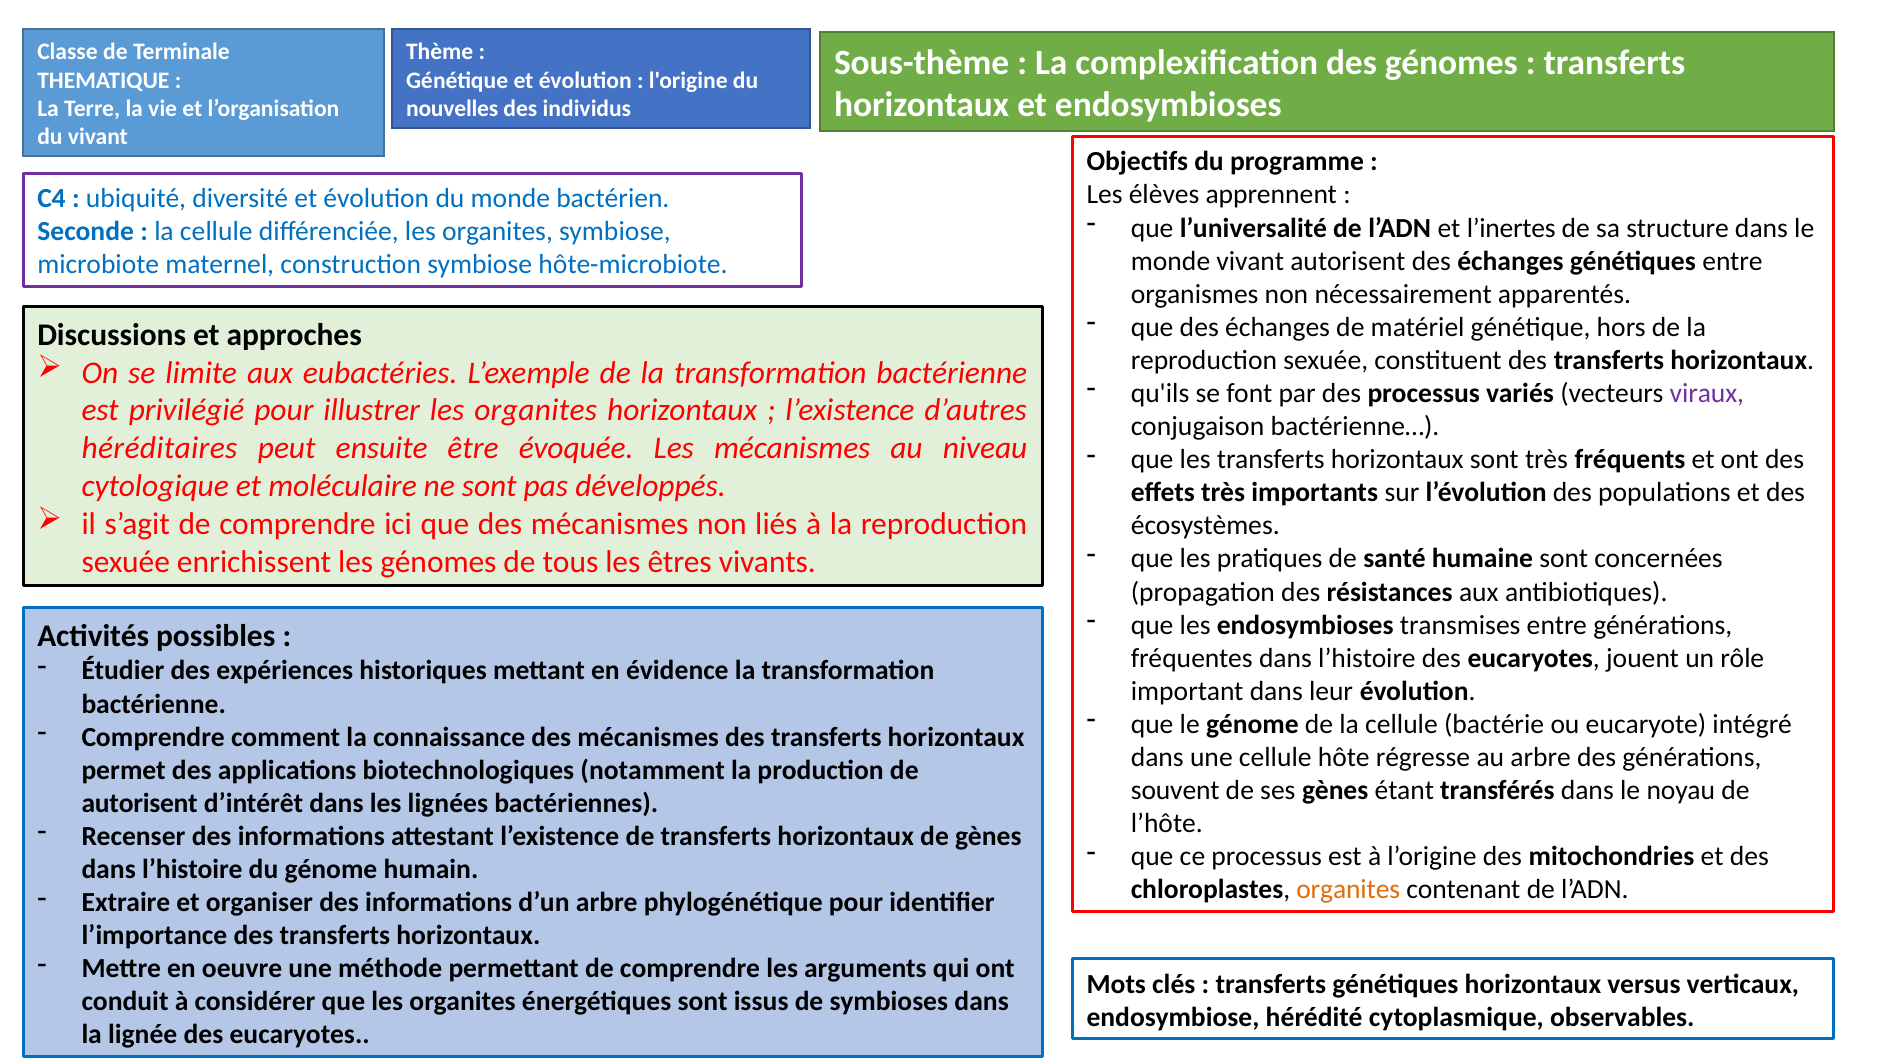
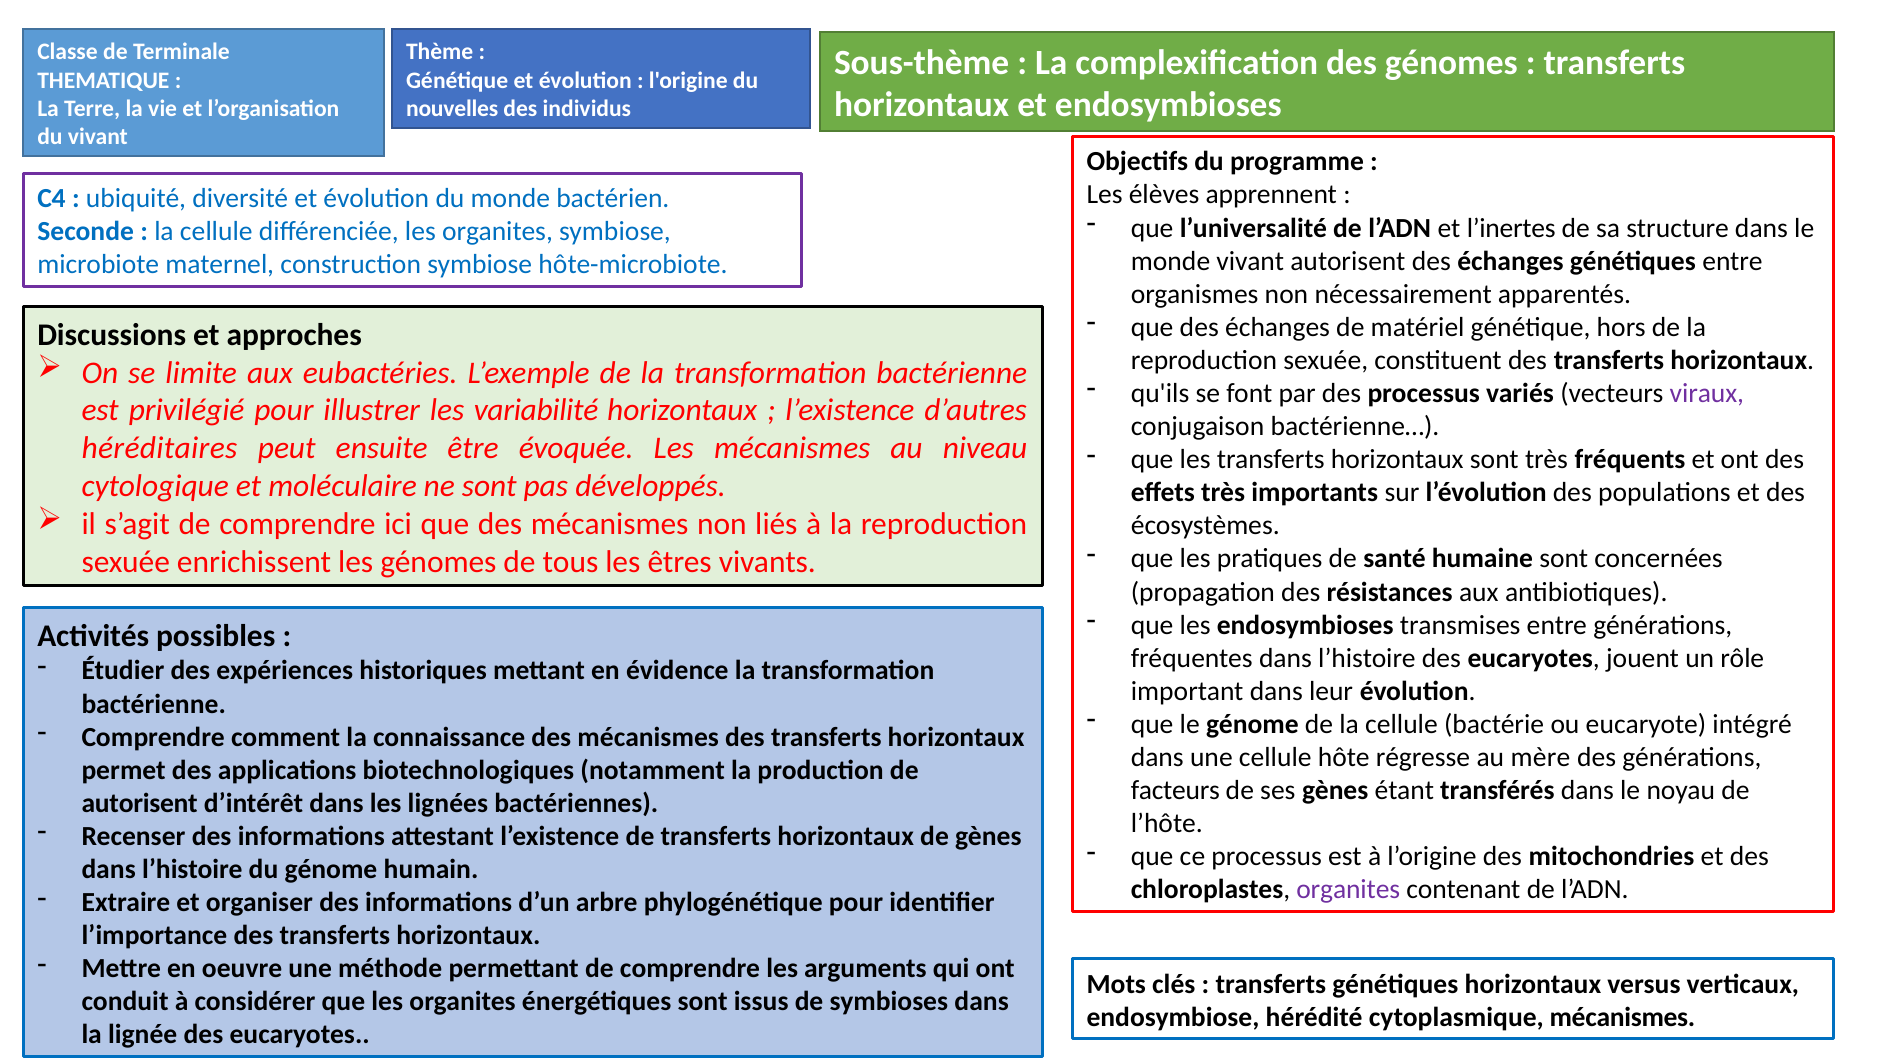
illustrer les organites: organites -> variabilité
au arbre: arbre -> mère
souvent: souvent -> facteurs
organites at (1348, 890) colour: orange -> purple
cytoplasmique observables: observables -> mécanismes
